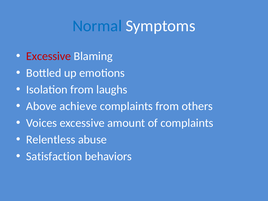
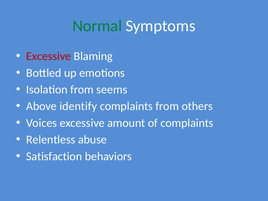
Normal colour: blue -> green
laughs: laughs -> seems
achieve: achieve -> identify
